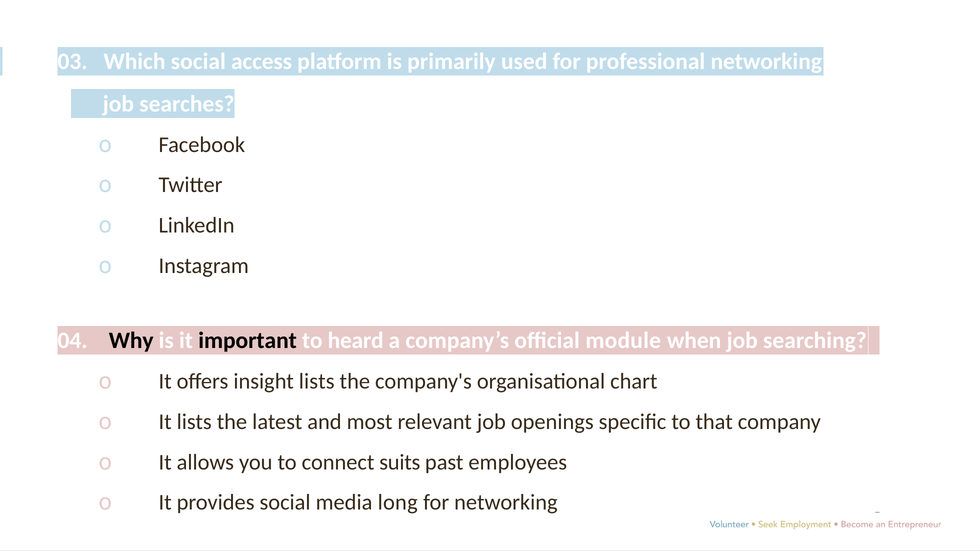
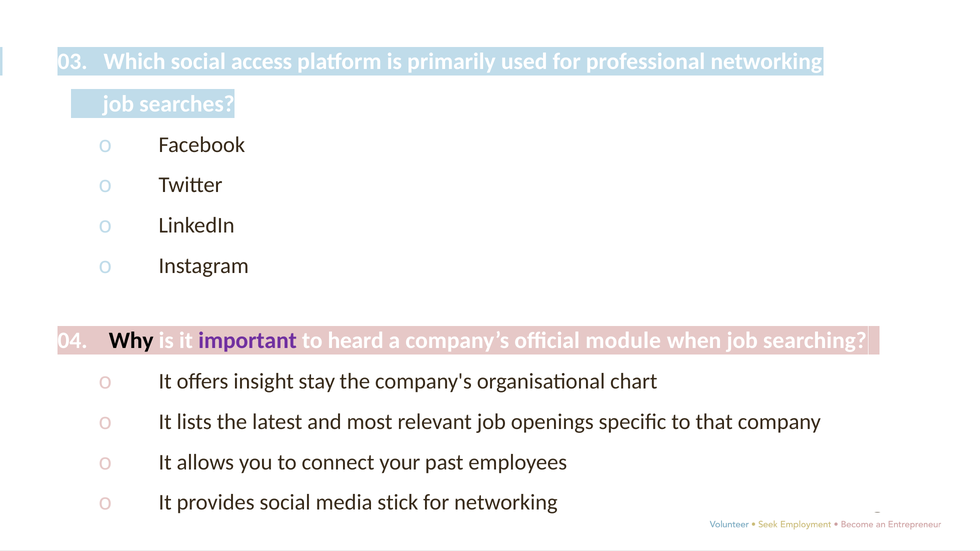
important colour: black -> purple
insight lists: lists -> stay
suits: suits -> your
long: long -> stick
